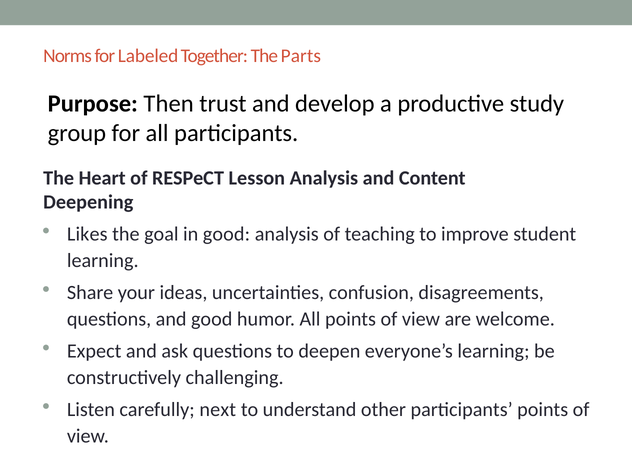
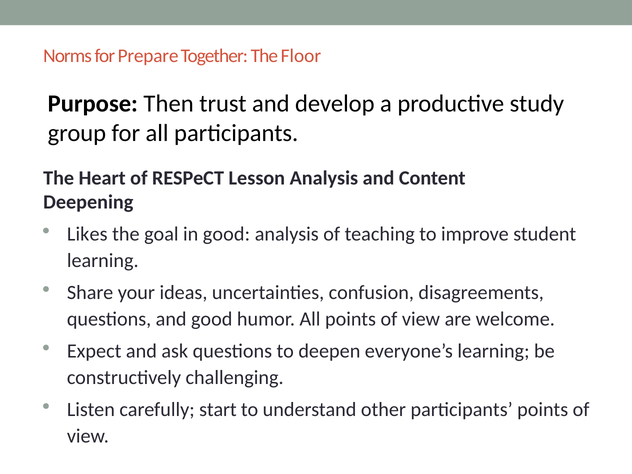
Labeled: Labeled -> Prepare
Parts: Parts -> Floor
next: next -> start
